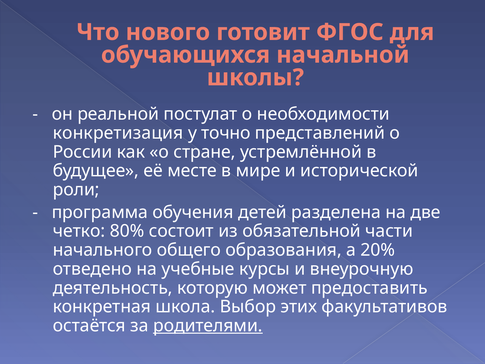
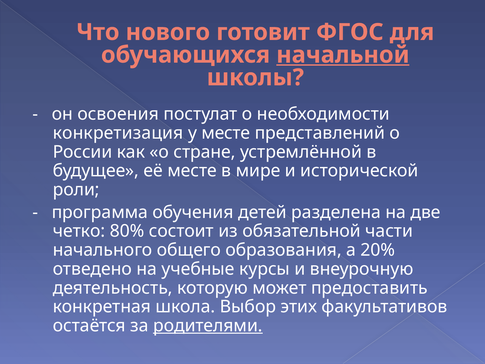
начальной underline: none -> present
реальной: реальной -> освоения
у точно: точно -> месте
